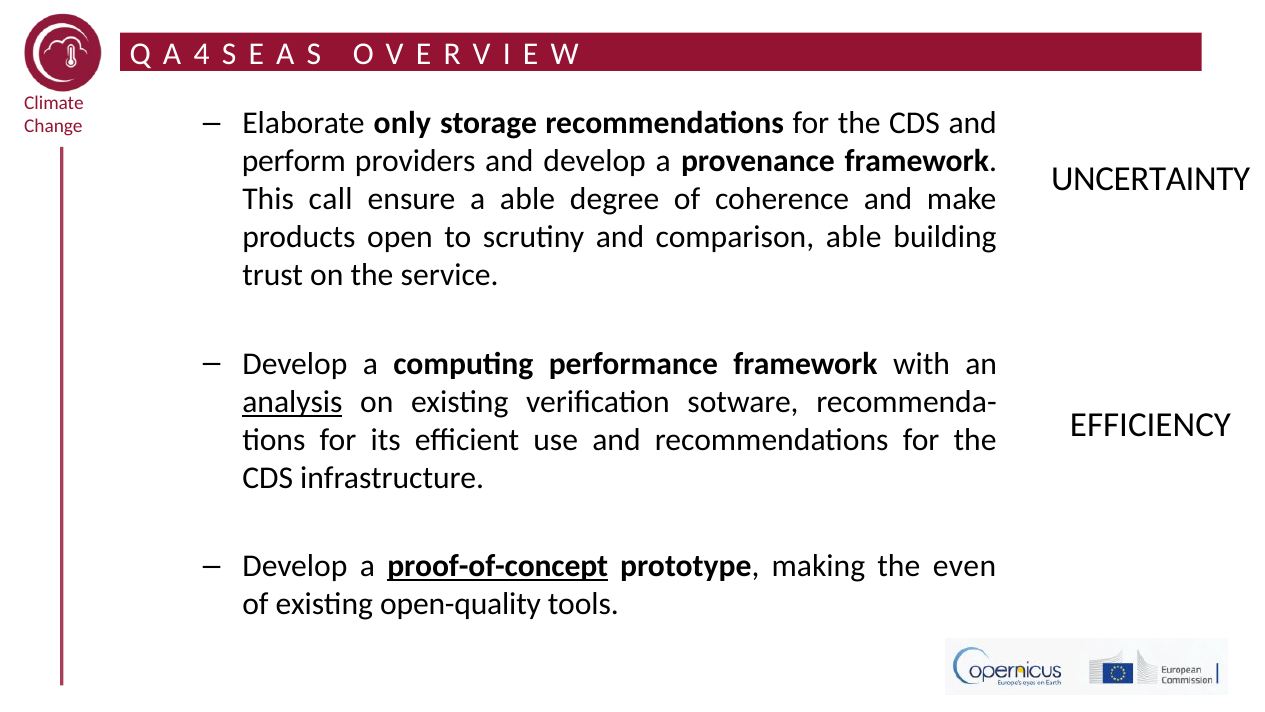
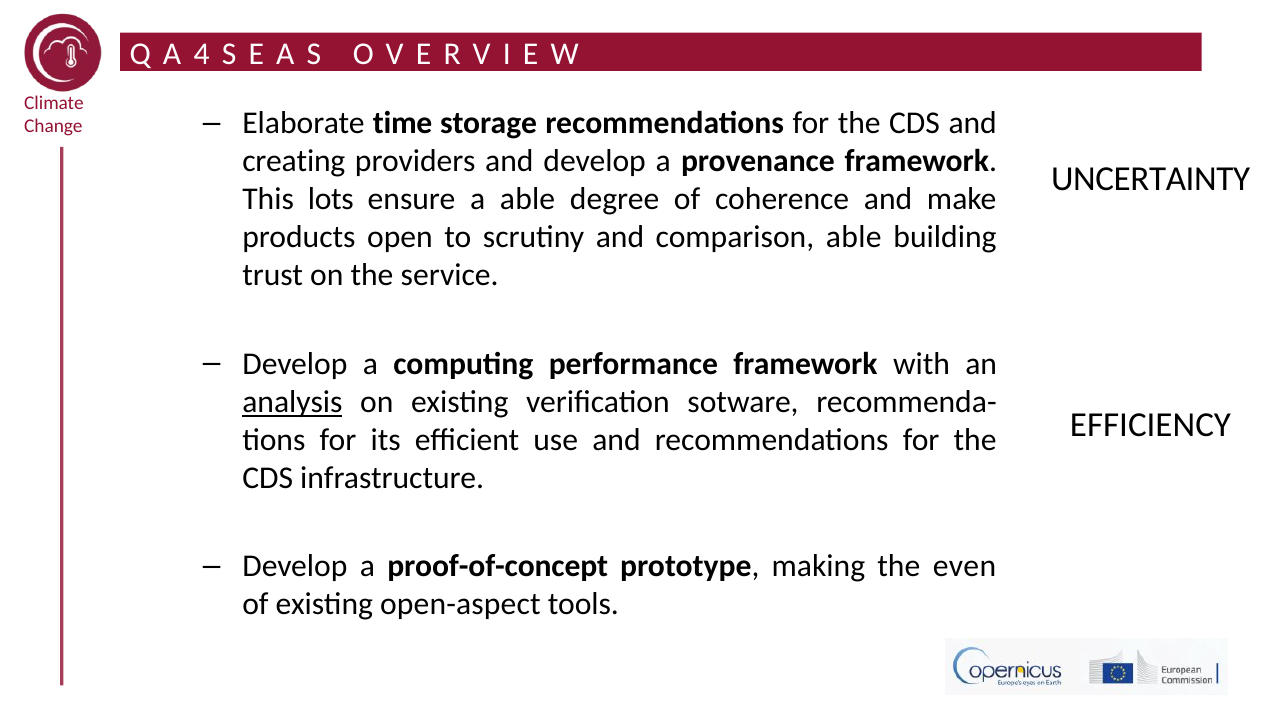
only: only -> time
perform: perform -> creating
call: call -> lots
proof-of-concept underline: present -> none
open-quality: open-quality -> open-aspect
